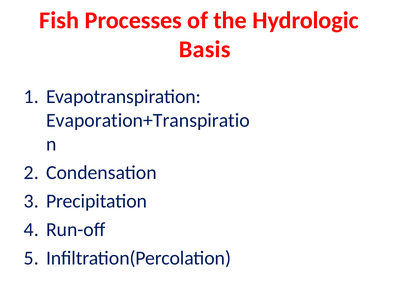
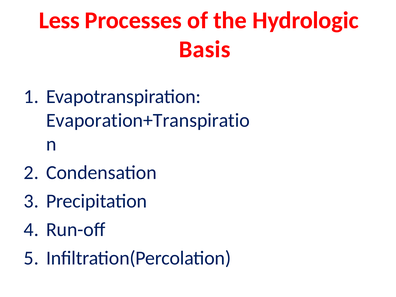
Fish: Fish -> Less
